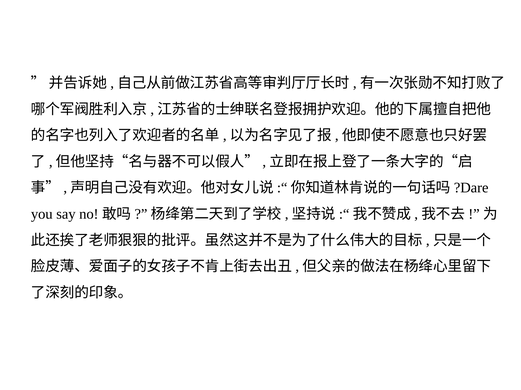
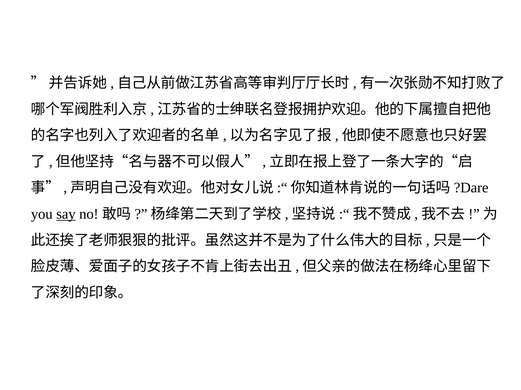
say underline: none -> present
